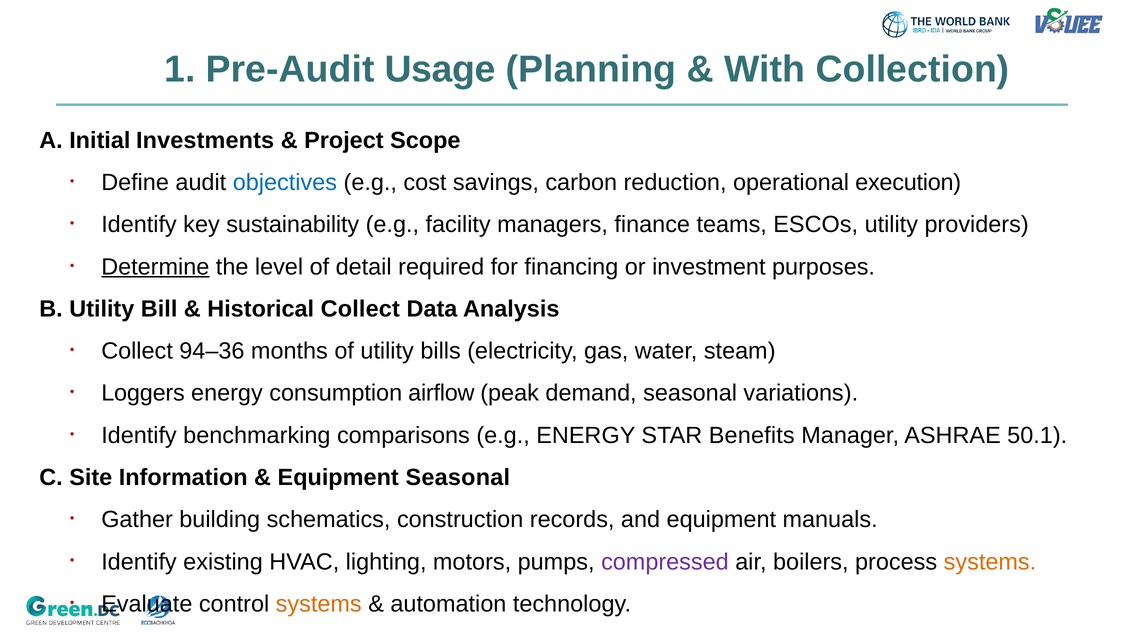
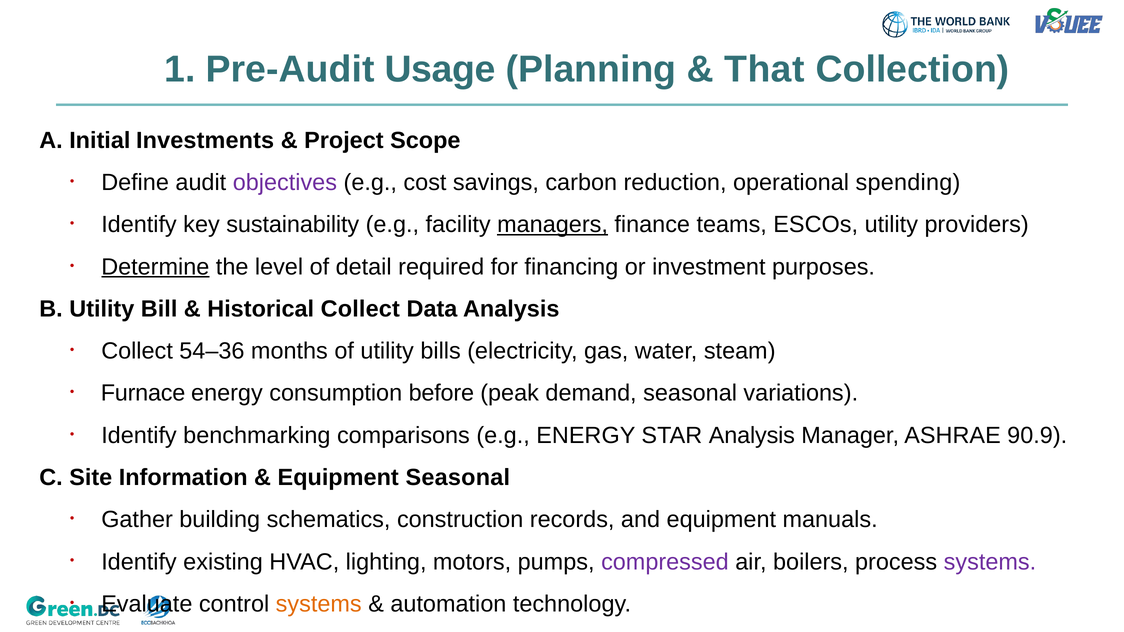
With: With -> That
objectives colour: blue -> purple
execution: execution -> spending
managers underline: none -> present
94–36: 94–36 -> 54–36
Loggers: Loggers -> Furnace
airflow: airflow -> before
STAR Benefits: Benefits -> Analysis
50.1: 50.1 -> 90.9
systems at (990, 562) colour: orange -> purple
